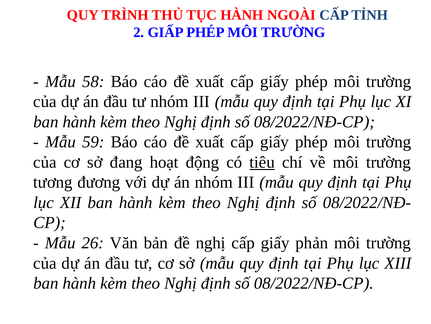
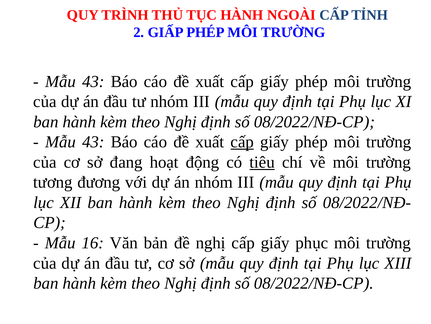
58 at (93, 81): 58 -> 43
59 at (93, 142): 59 -> 43
cấp at (242, 142) underline: none -> present
26: 26 -> 16
phản: phản -> phục
